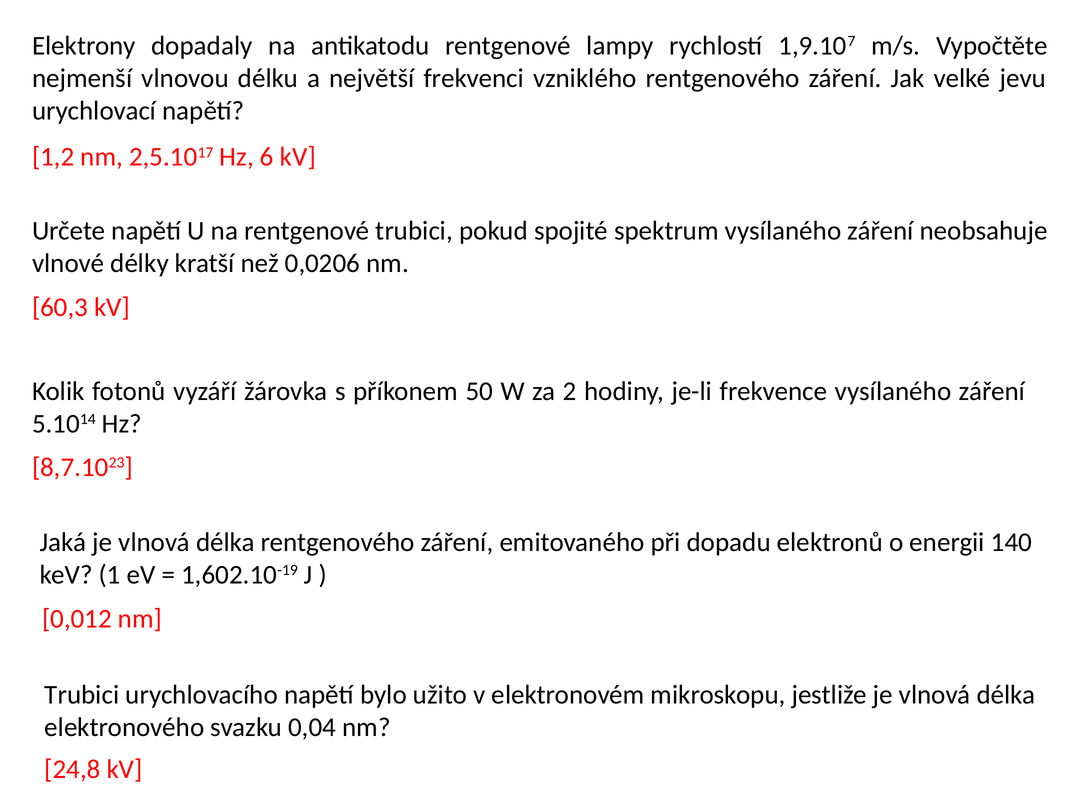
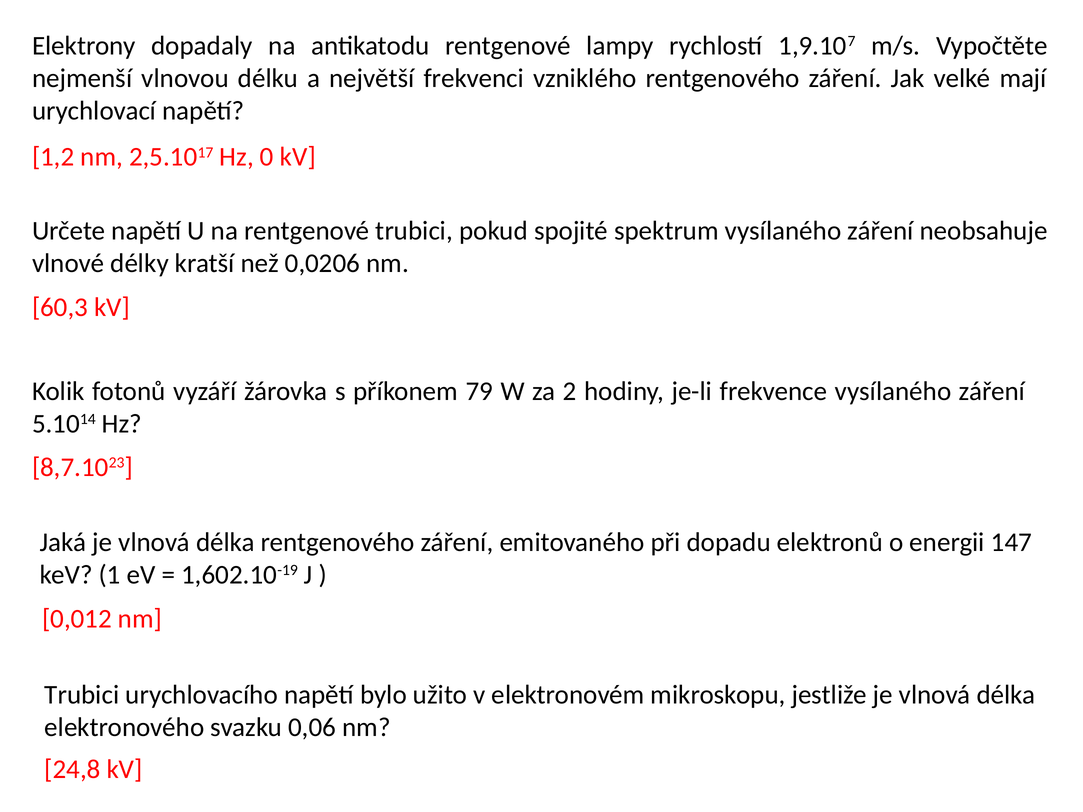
jevu: jevu -> mají
6: 6 -> 0
50: 50 -> 79
140: 140 -> 147
0,04: 0,04 -> 0,06
